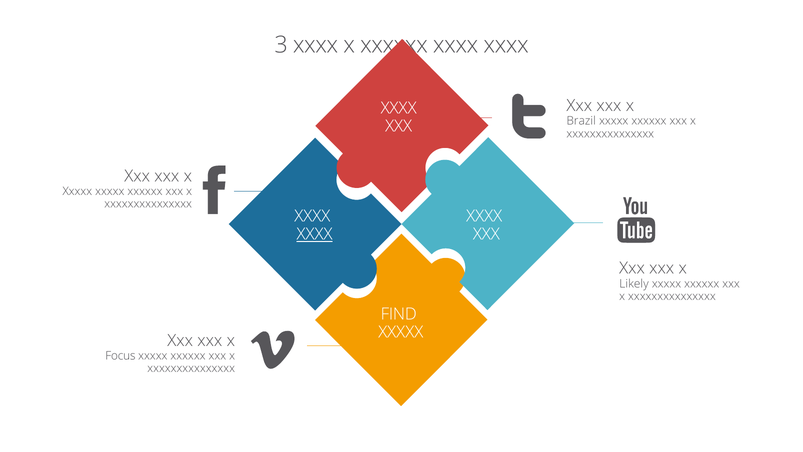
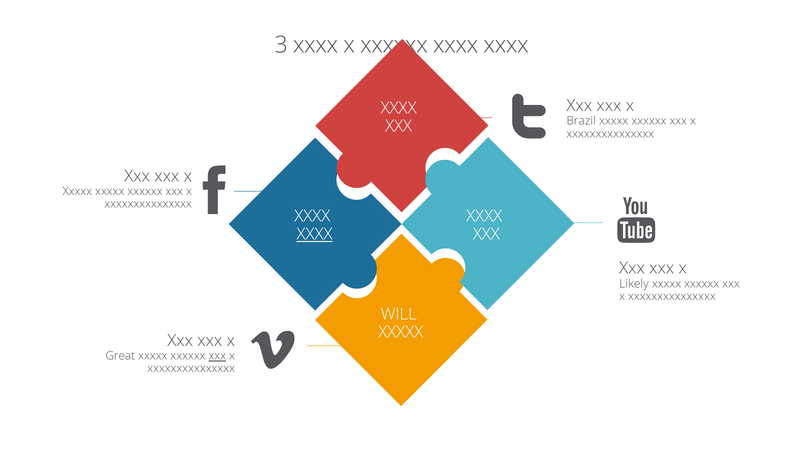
FIND: FIND -> WILL
Focus: Focus -> Great
xxx at (217, 356) underline: none -> present
